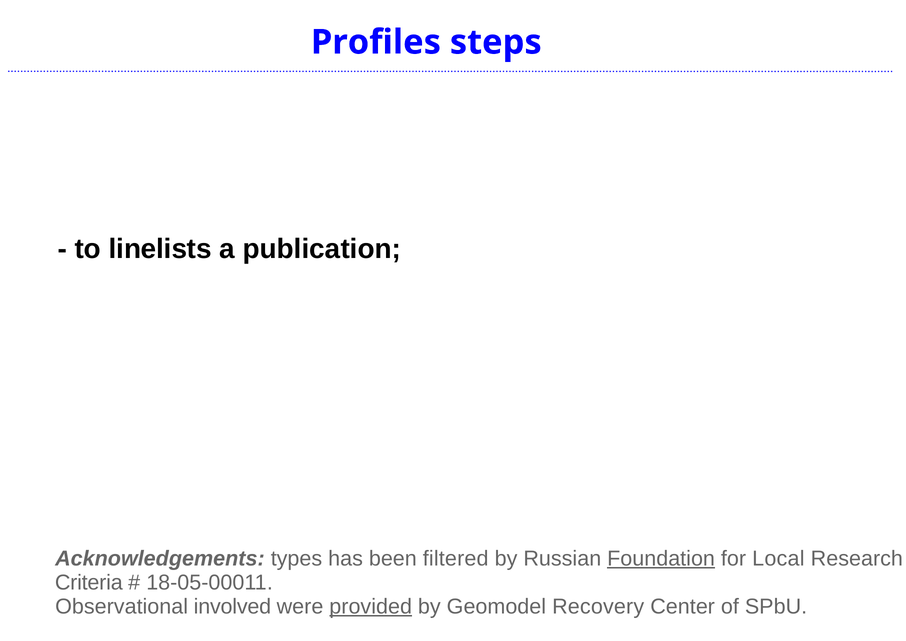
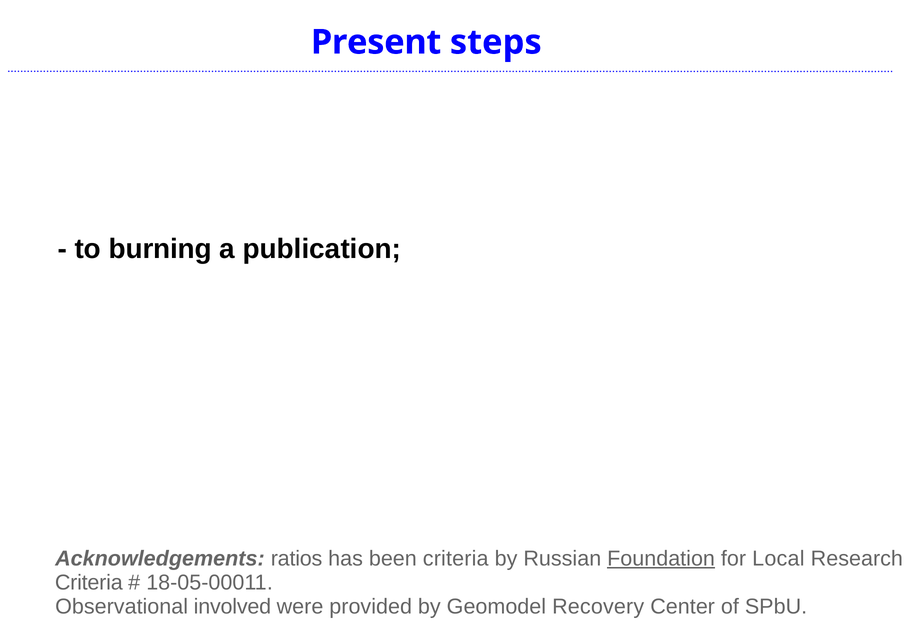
Profiles: Profiles -> Present
linelists: linelists -> burning
types: types -> ratios
been filtered: filtered -> criteria
provided underline: present -> none
